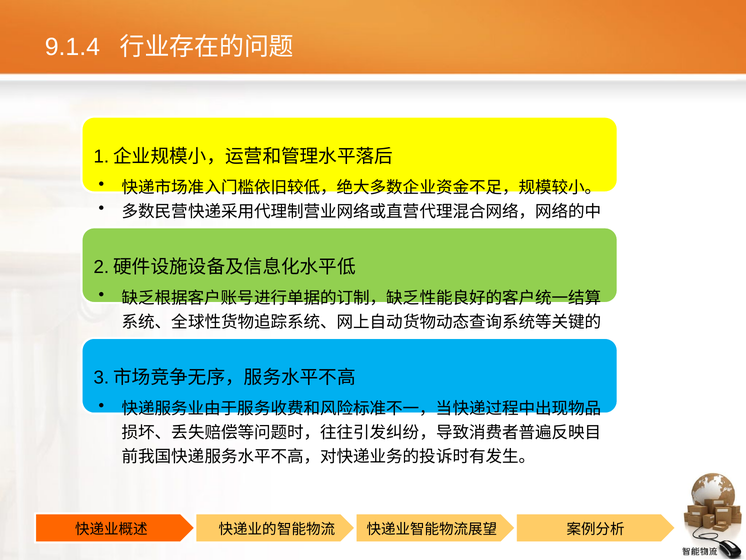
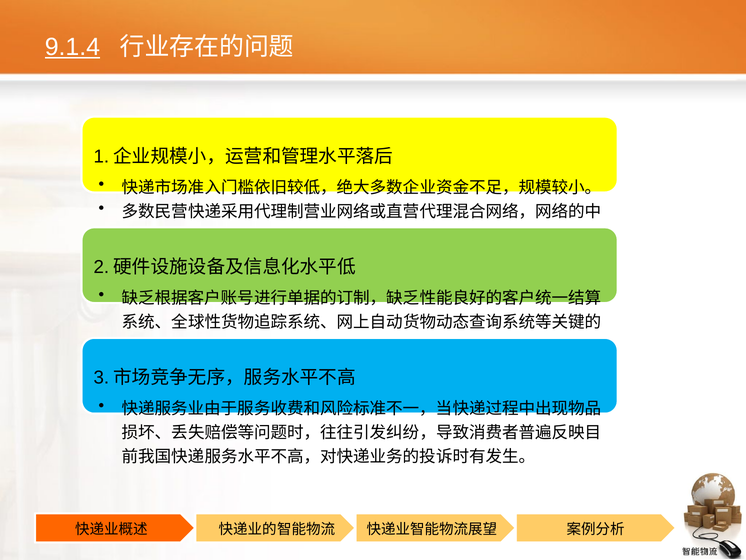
9.1.4 underline: none -> present
